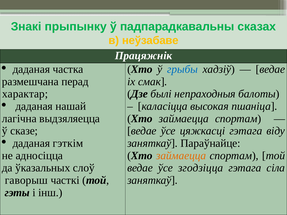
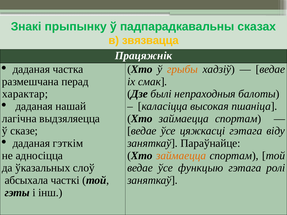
неўзабаве: неўзабаве -> звязвацца
грыбы colour: blue -> orange
згодзіцца: згодзіцца -> функцыю
сіла: сіла -> ролі
гаворыш: гаворыш -> абсыхала
